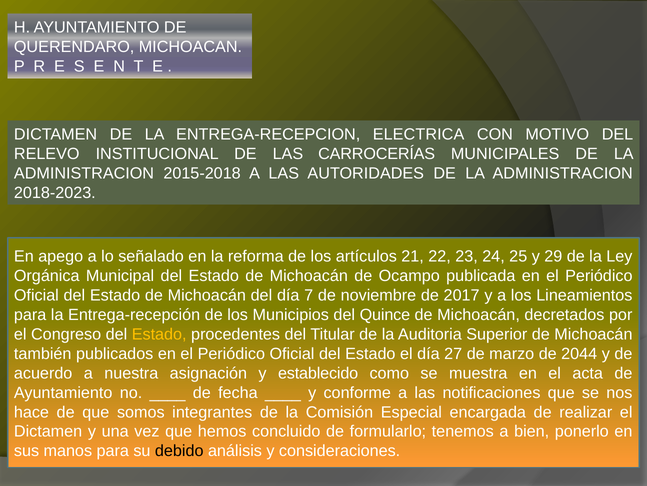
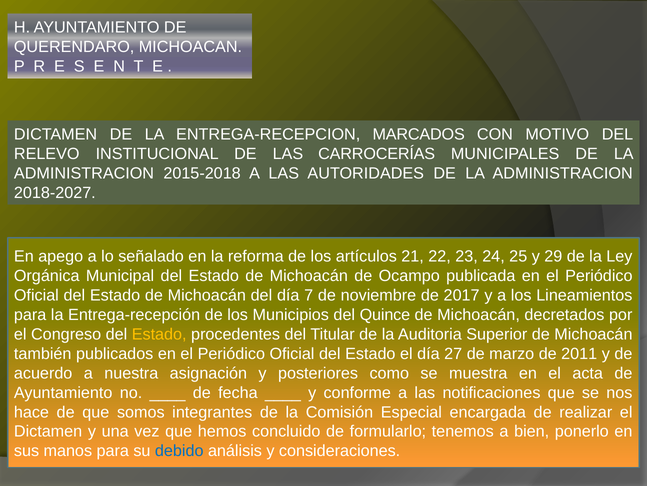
ELECTRICA: ELECTRICA -> MARCADOS
2018-2023: 2018-2023 -> 2018-2027
2044: 2044 -> 2011
establecido: establecido -> posteriores
debido colour: black -> blue
